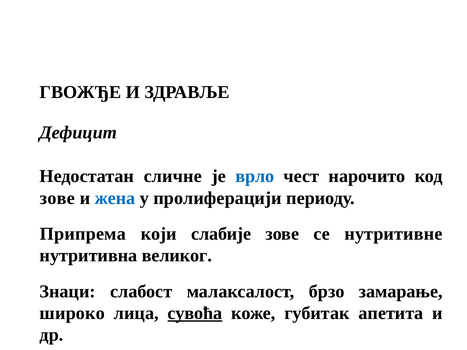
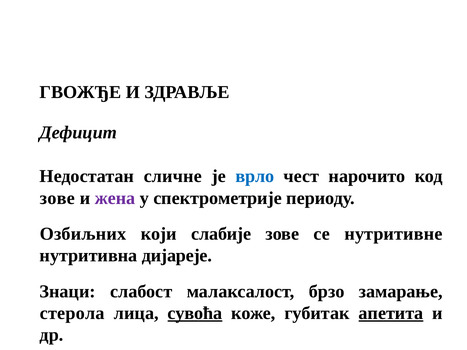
жена colour: blue -> purple
пролиферацији: пролиферацији -> спектрометрије
Припрема: Припрема -> Озбиљних
великог: великог -> дијареје
широко: широко -> стерола
апетита underline: none -> present
